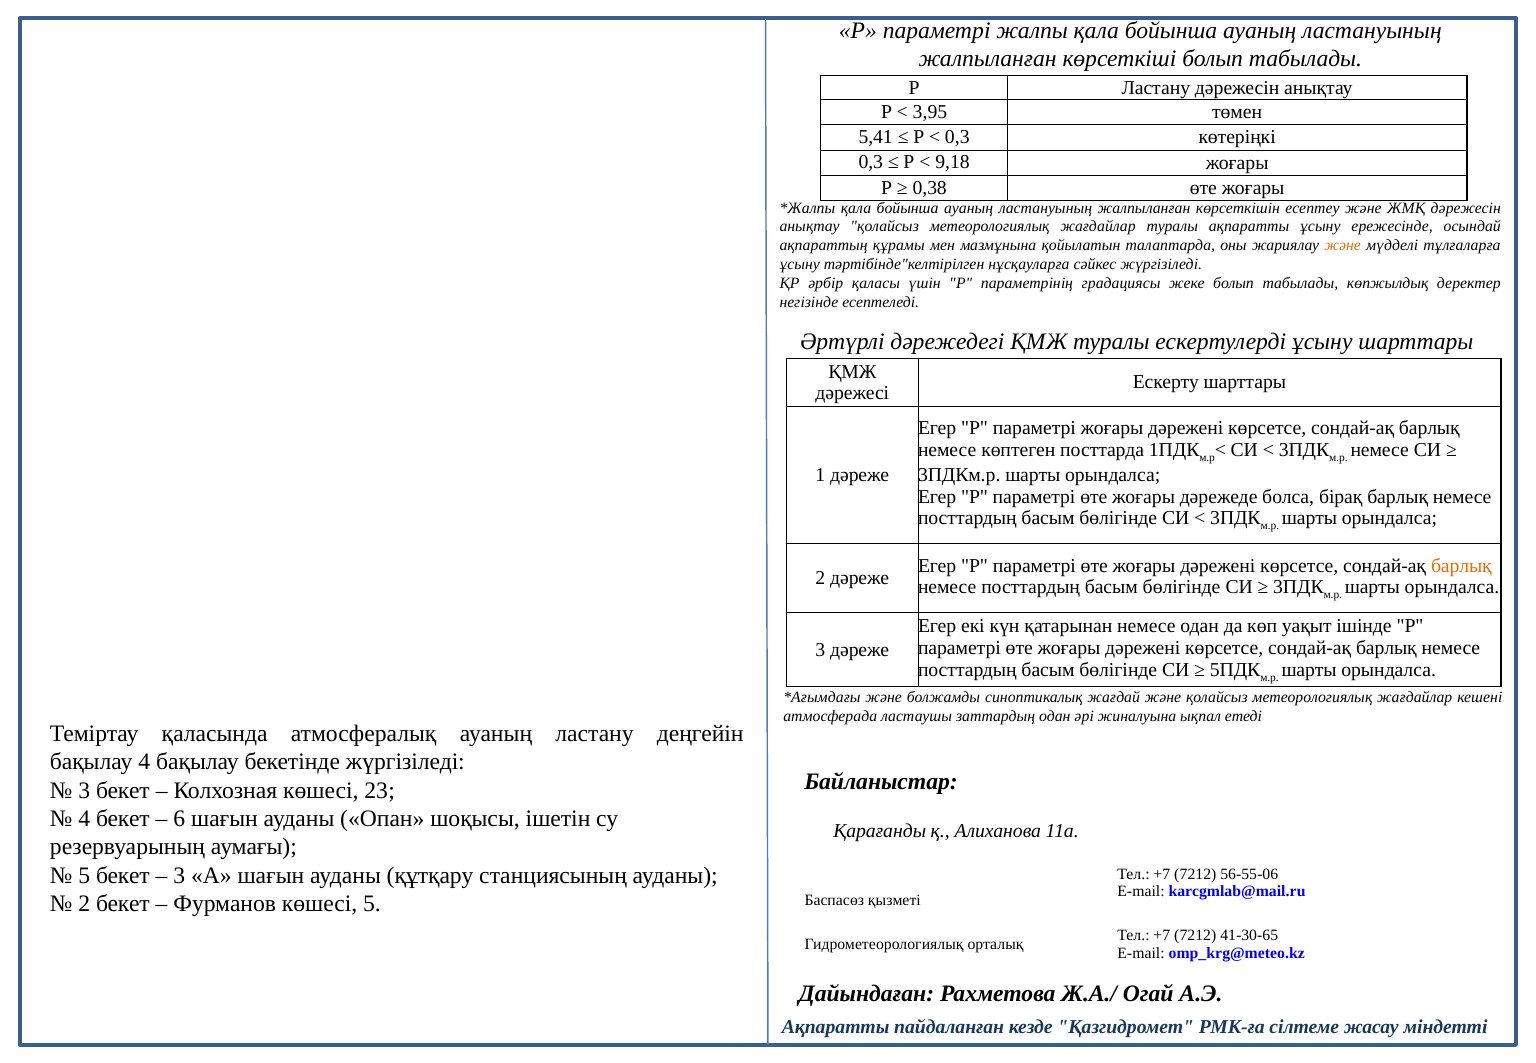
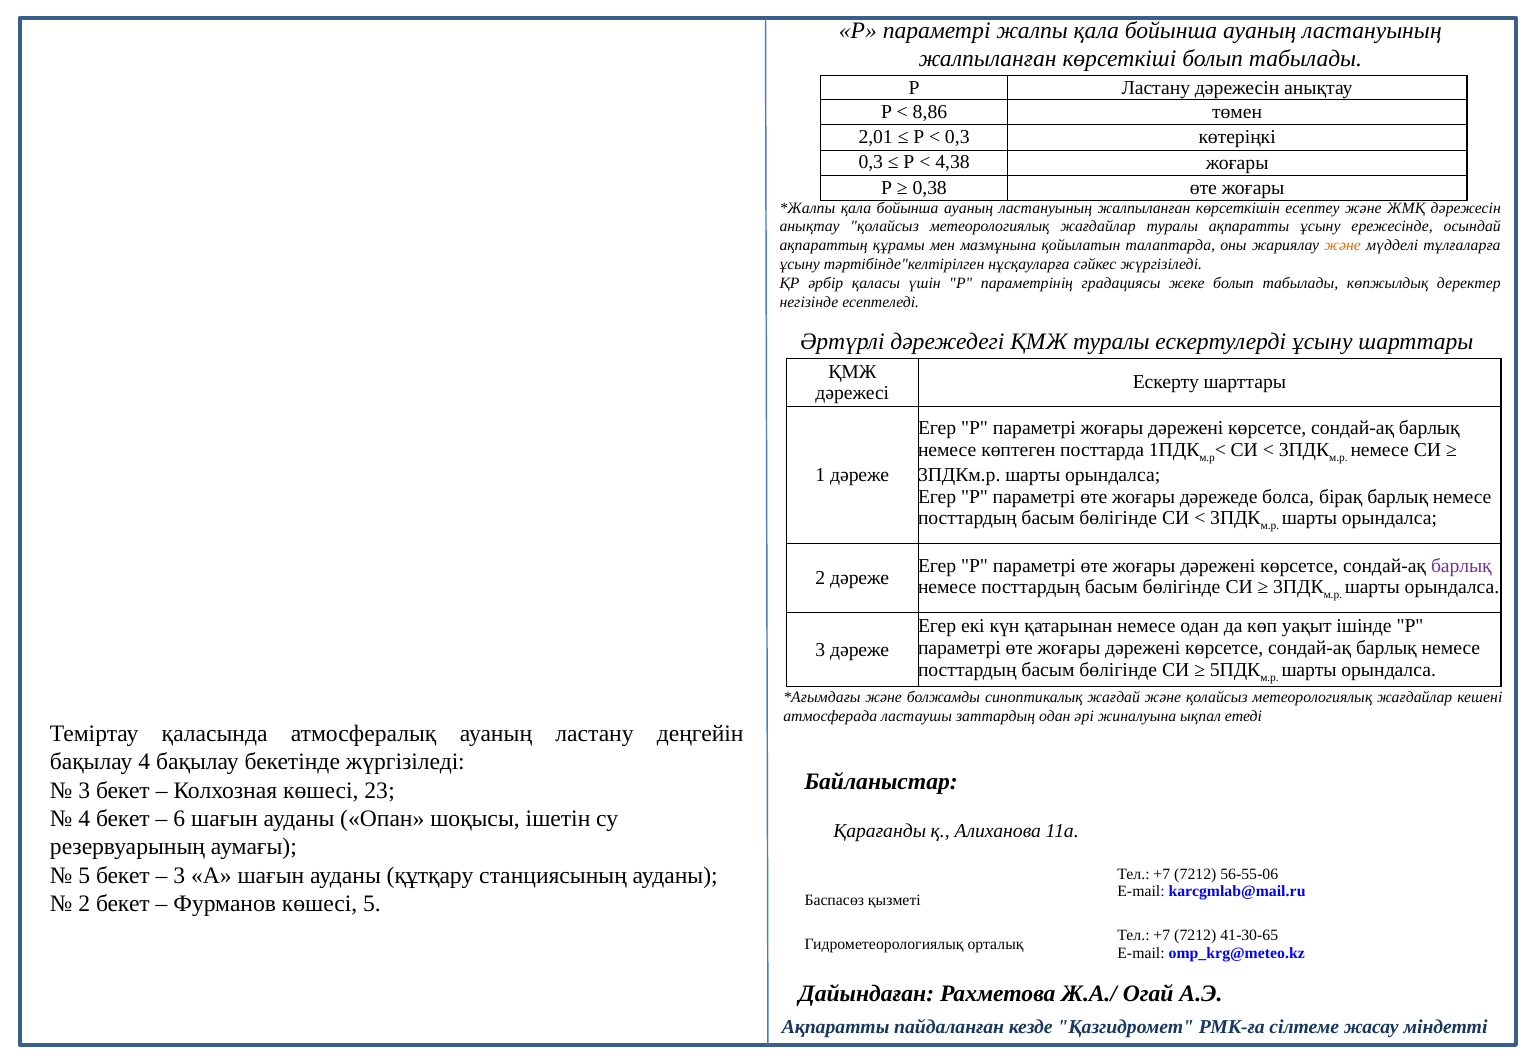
3,95: 3,95 -> 8,86
5,41: 5,41 -> 2,01
9,18: 9,18 -> 4,38
барлық at (1461, 566) colour: orange -> purple
